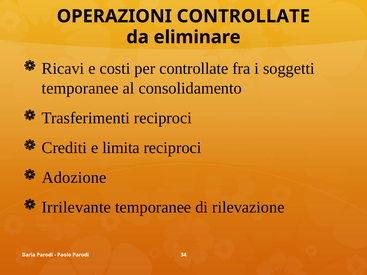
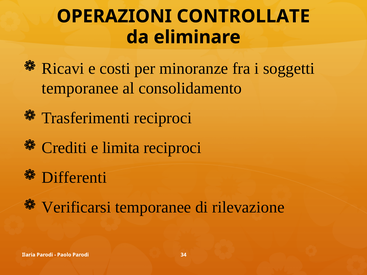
per controllate: controllate -> minoranze
Adozione: Adozione -> Differenti
Irrilevante: Irrilevante -> Verificarsi
